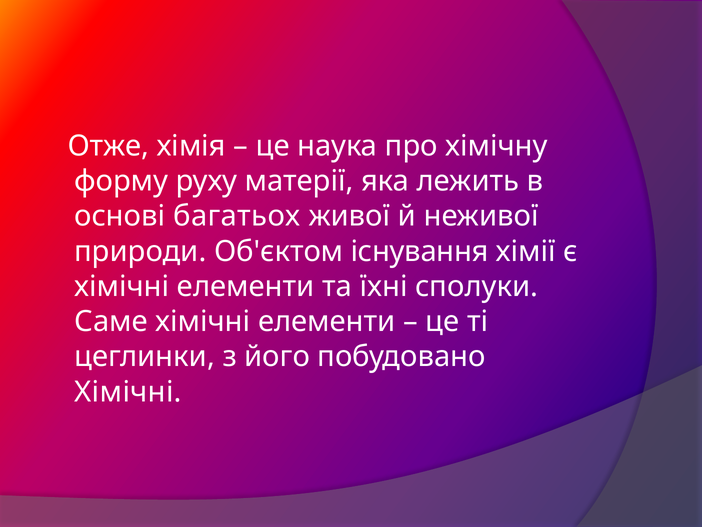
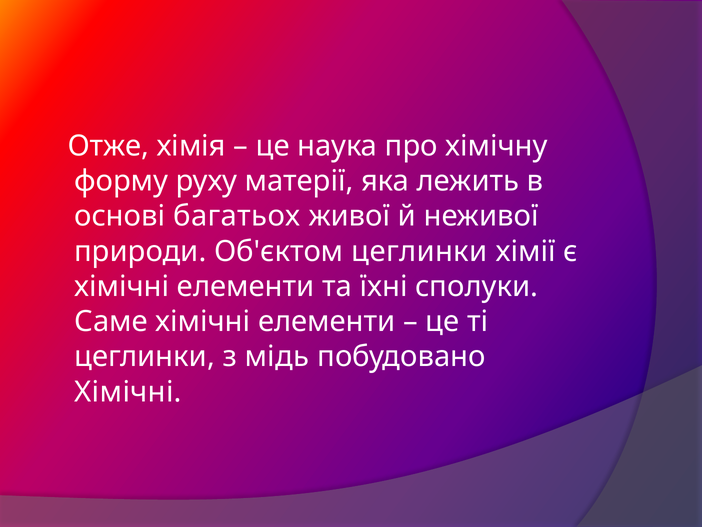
Об'єктом існування: існування -> цеглинки
його: його -> мідь
